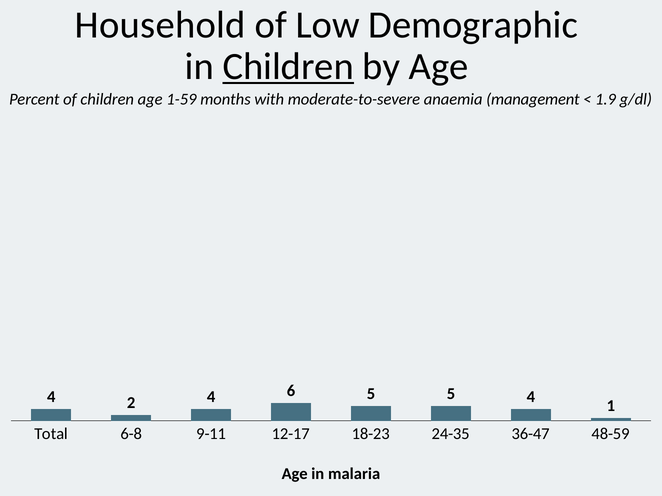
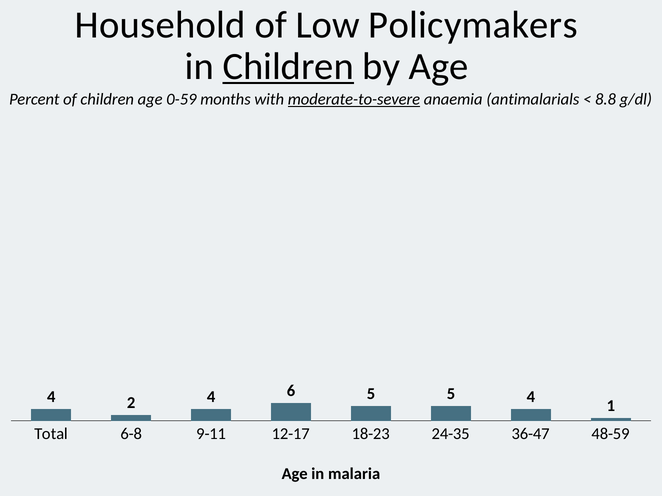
Demographic: Demographic -> Policymakers
1-59: 1-59 -> 0-59
moderate-to-severe underline: none -> present
management: management -> antimalarials
1.9: 1.9 -> 8.8
